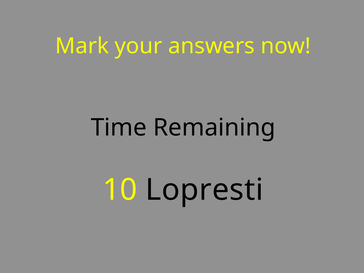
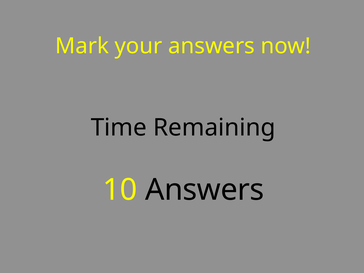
10 Lopresti: Lopresti -> Answers
